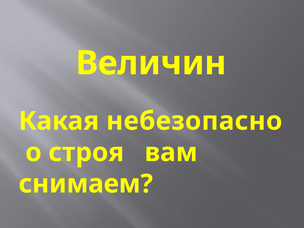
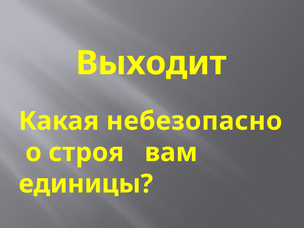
Величин: Величин -> Выходит
снимаем: снимаем -> единицы
